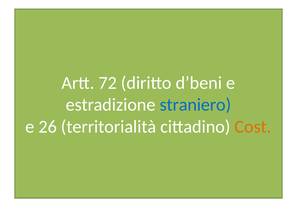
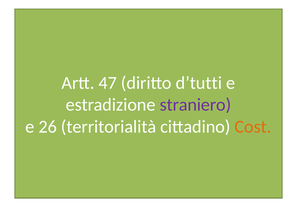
72: 72 -> 47
d’beni: d’beni -> d’tutti
straniero colour: blue -> purple
